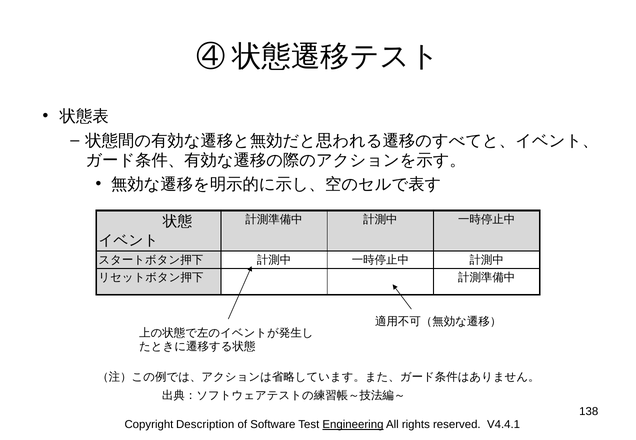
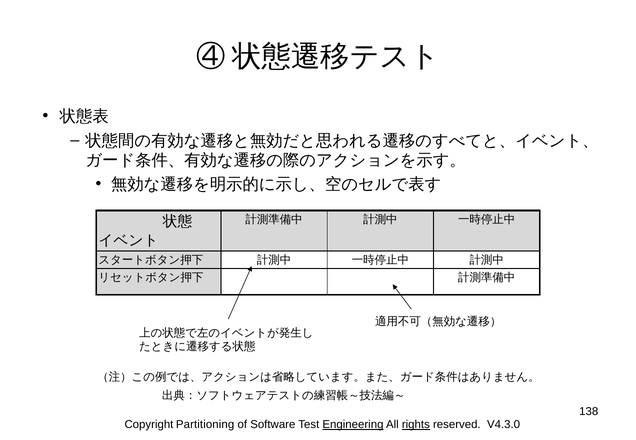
Description: Description -> Partitioning
rights underline: none -> present
V4.4.1: V4.4.1 -> V4.3.0
